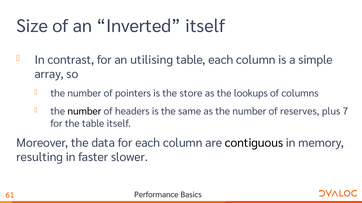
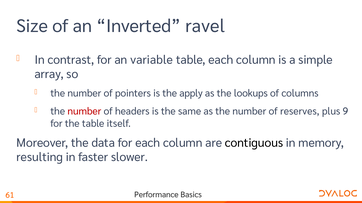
Inverted itself: itself -> ravel
utilising: utilising -> variable
store: store -> apply
number at (84, 112) colour: black -> red
7: 7 -> 9
